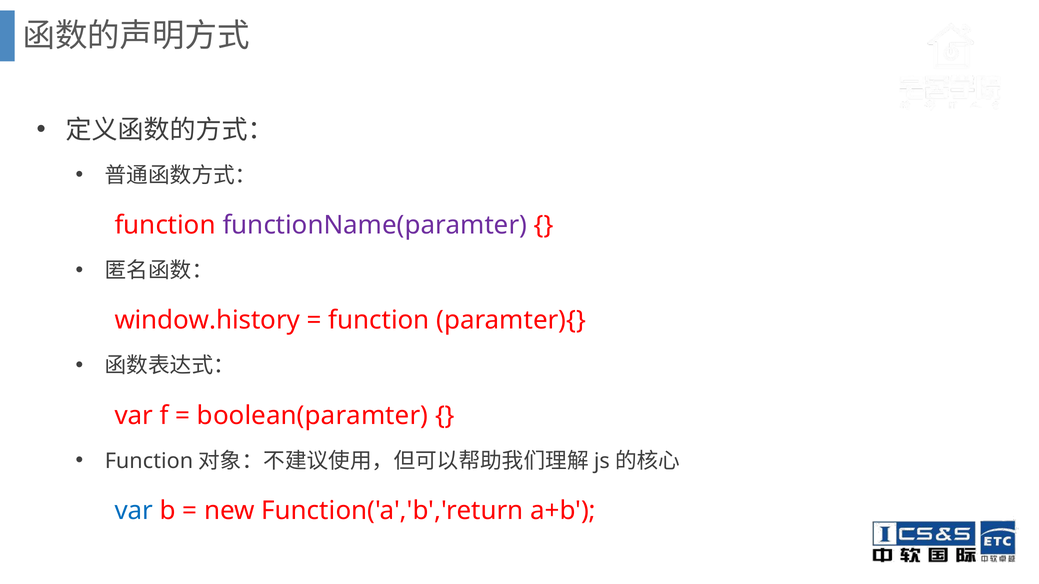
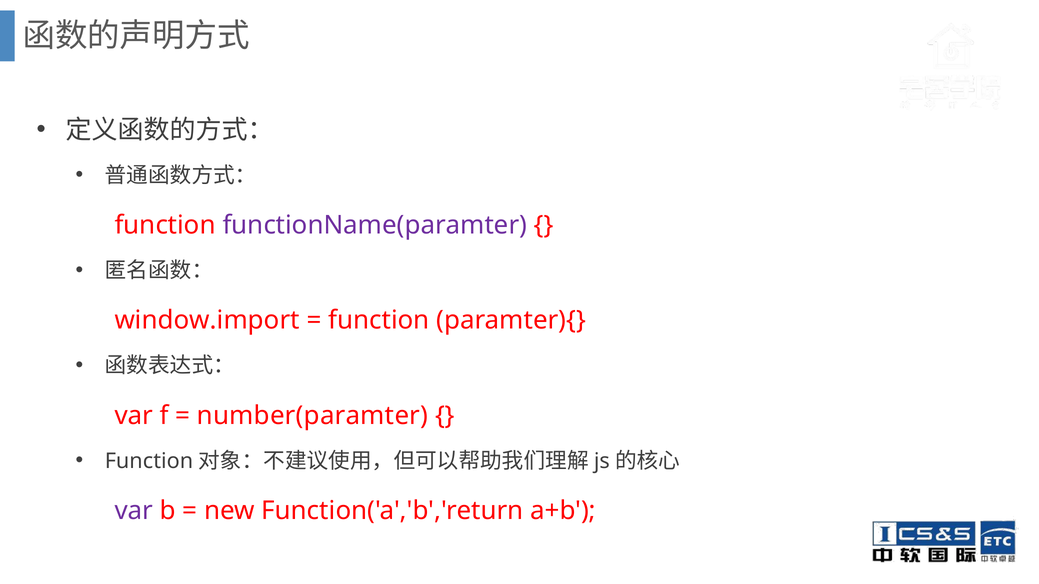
window.history: window.history -> window.import
boolean(paramter: boolean(paramter -> number(paramter
var at (134, 511) colour: blue -> purple
